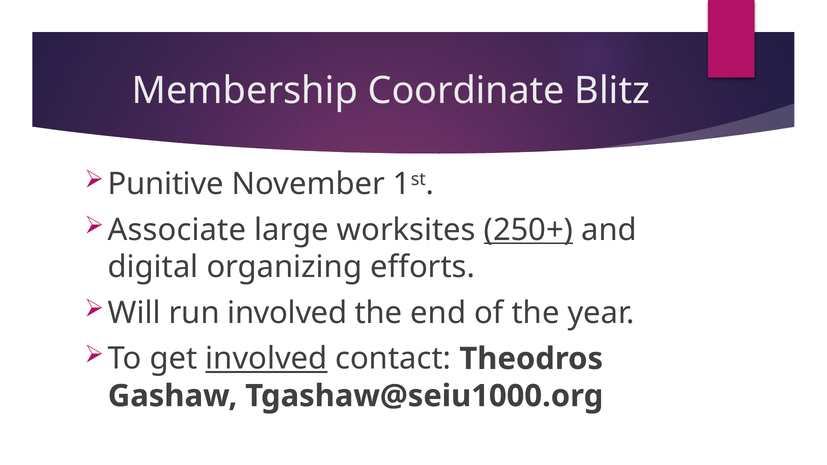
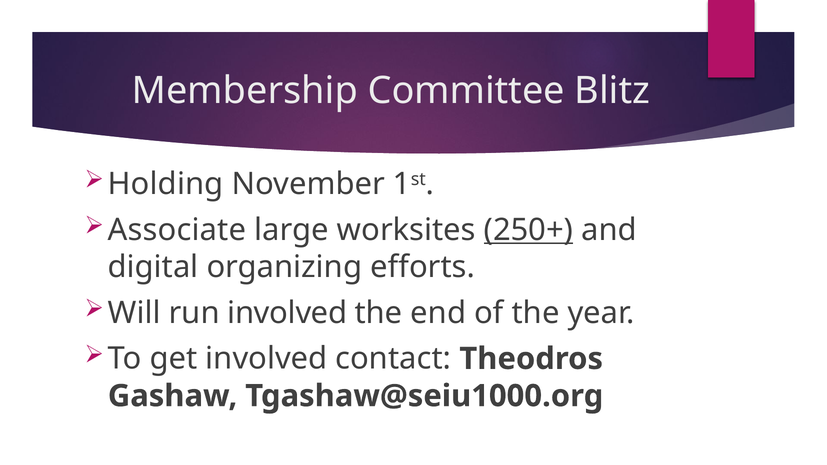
Coordinate: Coordinate -> Committee
Punitive: Punitive -> Holding
involved at (266, 359) underline: present -> none
